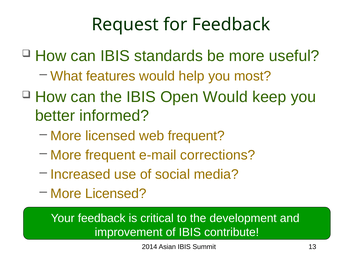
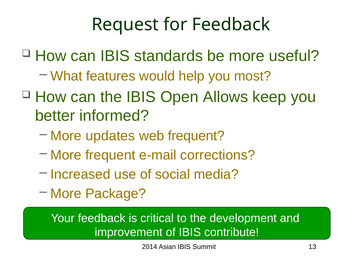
Open Would: Would -> Allows
licensed at (110, 136): licensed -> updates
Licensed at (116, 194): Licensed -> Package
